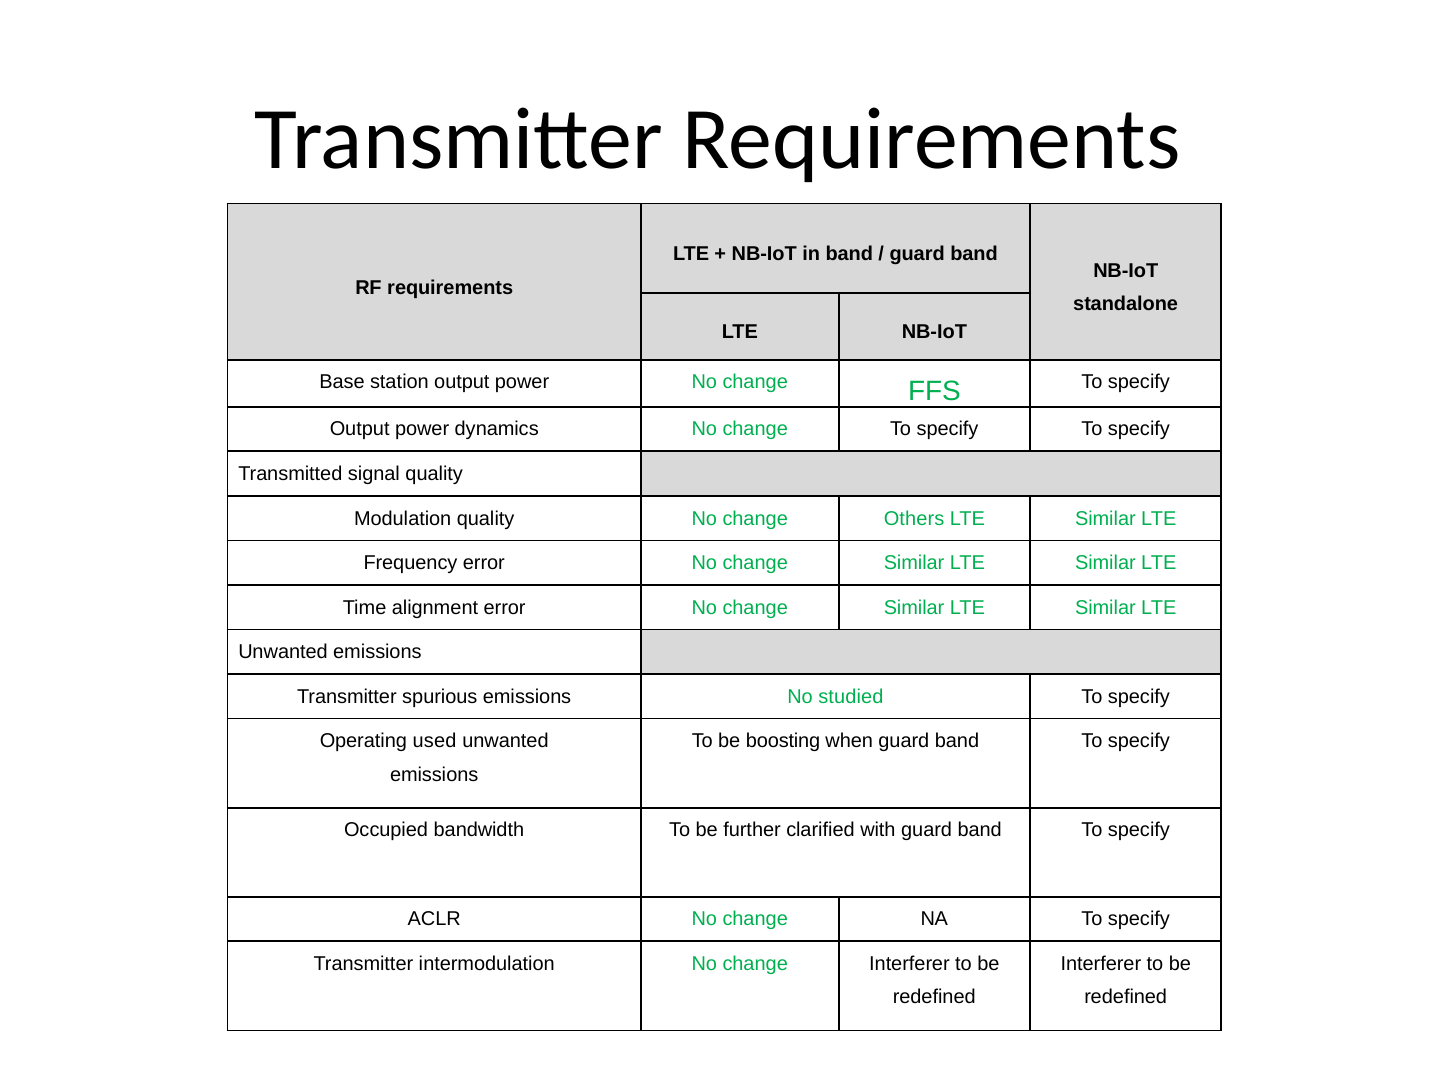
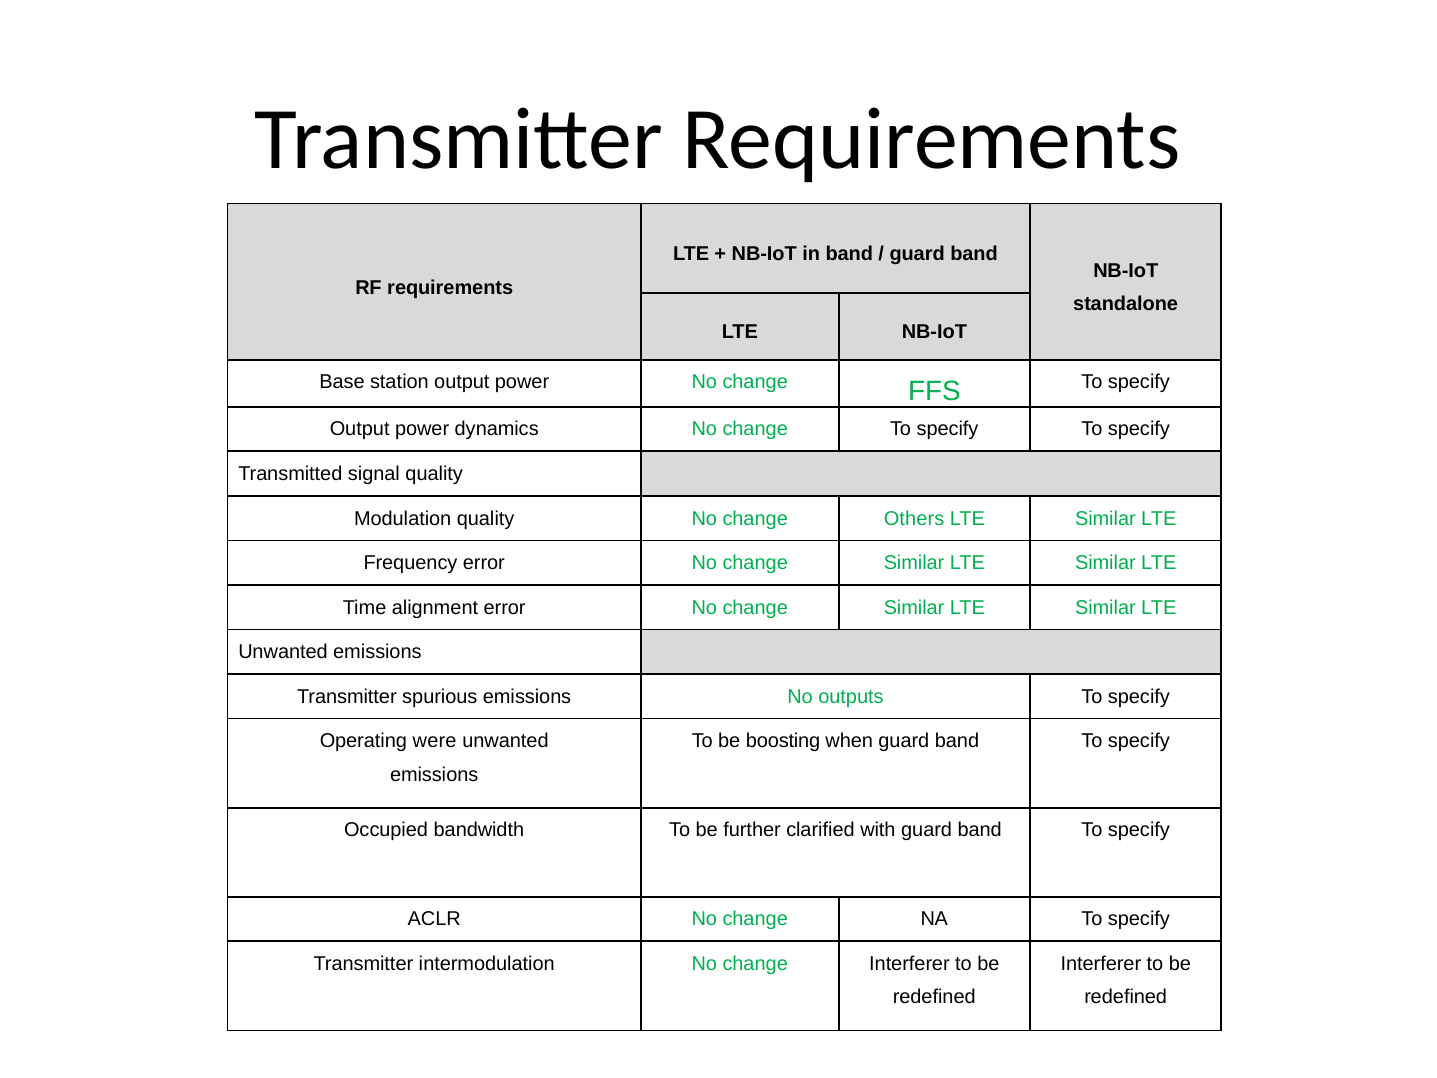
studied: studied -> outputs
used: used -> were
